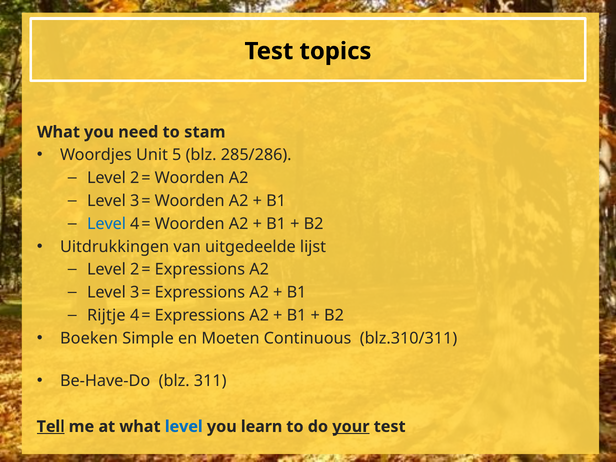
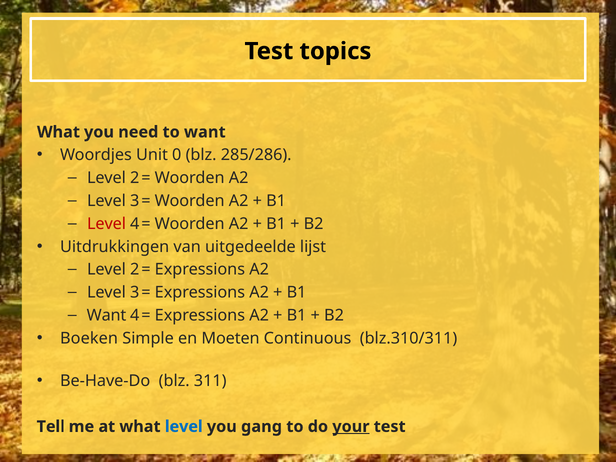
to stam: stam -> want
5: 5 -> 0
Level at (106, 224) colour: blue -> red
Rijtje at (106, 315): Rijtje -> Want
Tell underline: present -> none
learn: learn -> gang
